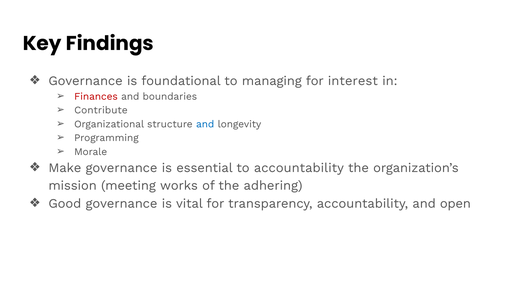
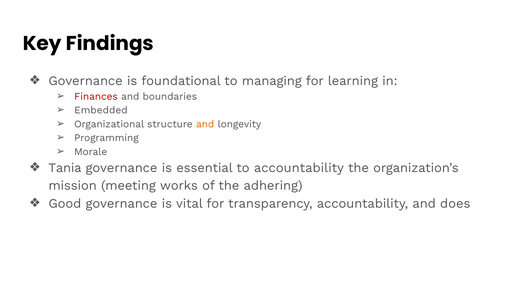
interest: interest -> learning
Contribute: Contribute -> Embedded
and at (205, 124) colour: blue -> orange
Make: Make -> Tania
open: open -> does
